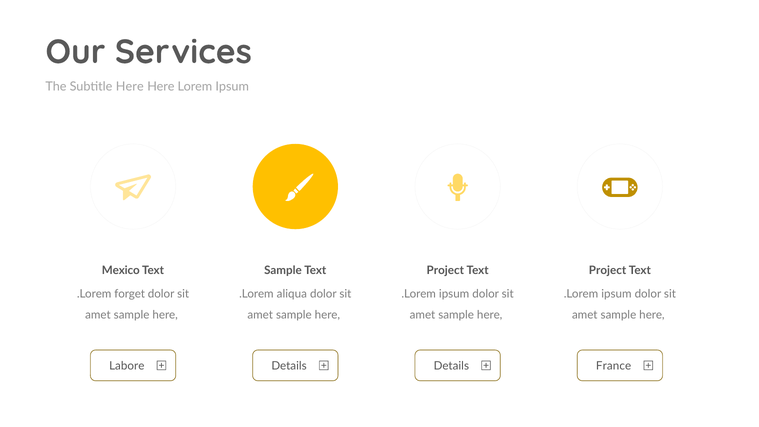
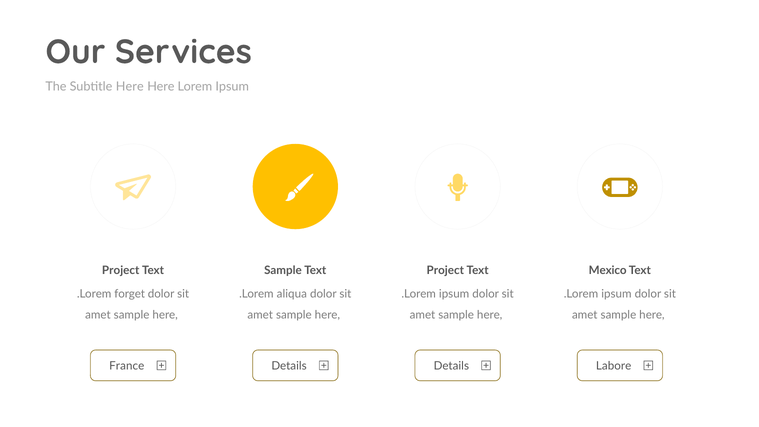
Mexico at (121, 270): Mexico -> Project
Project at (608, 270): Project -> Mexico
Labore: Labore -> France
France: France -> Labore
